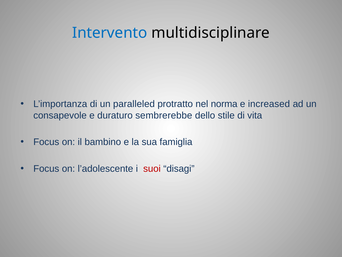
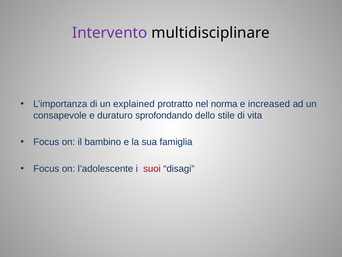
Intervento colour: blue -> purple
paralleled: paralleled -> explained
sembrerebbe: sembrerebbe -> sprofondando
